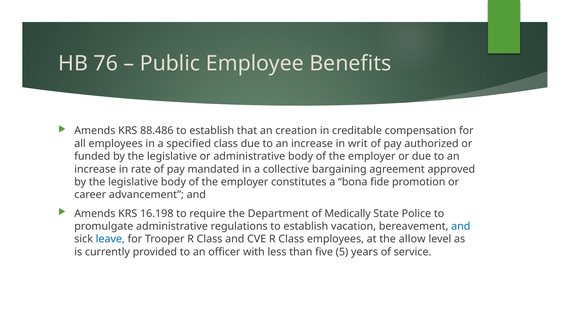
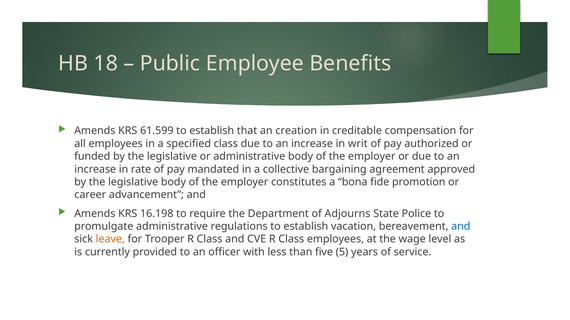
76: 76 -> 18
88.486: 88.486 -> 61.599
Medically: Medically -> Adjourns
leave colour: blue -> orange
allow: allow -> wage
